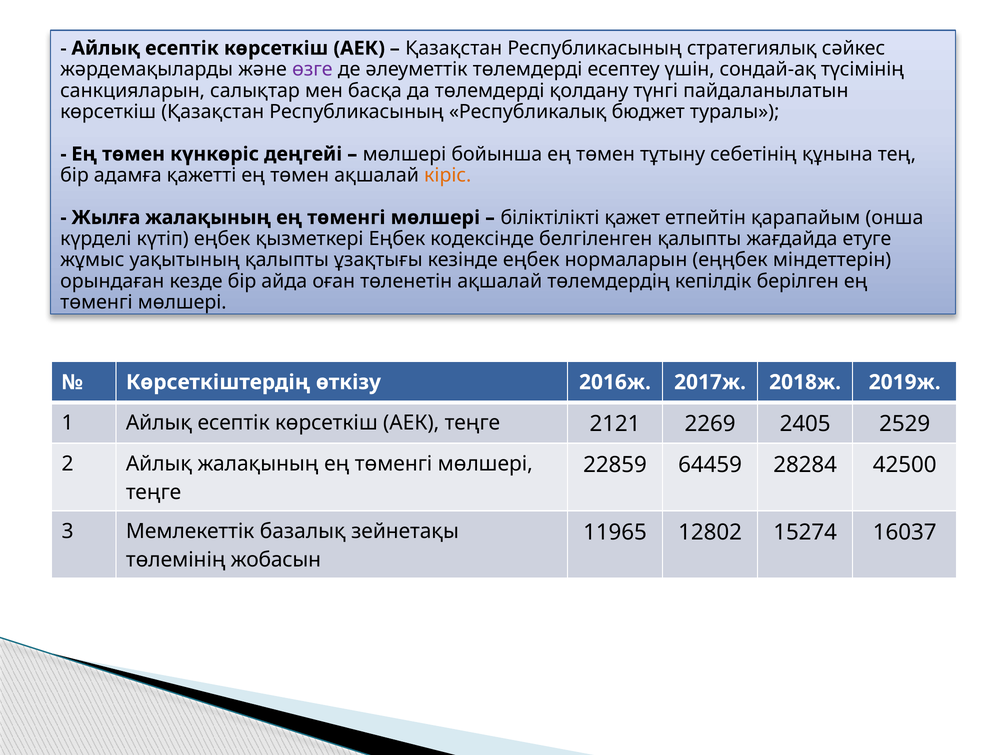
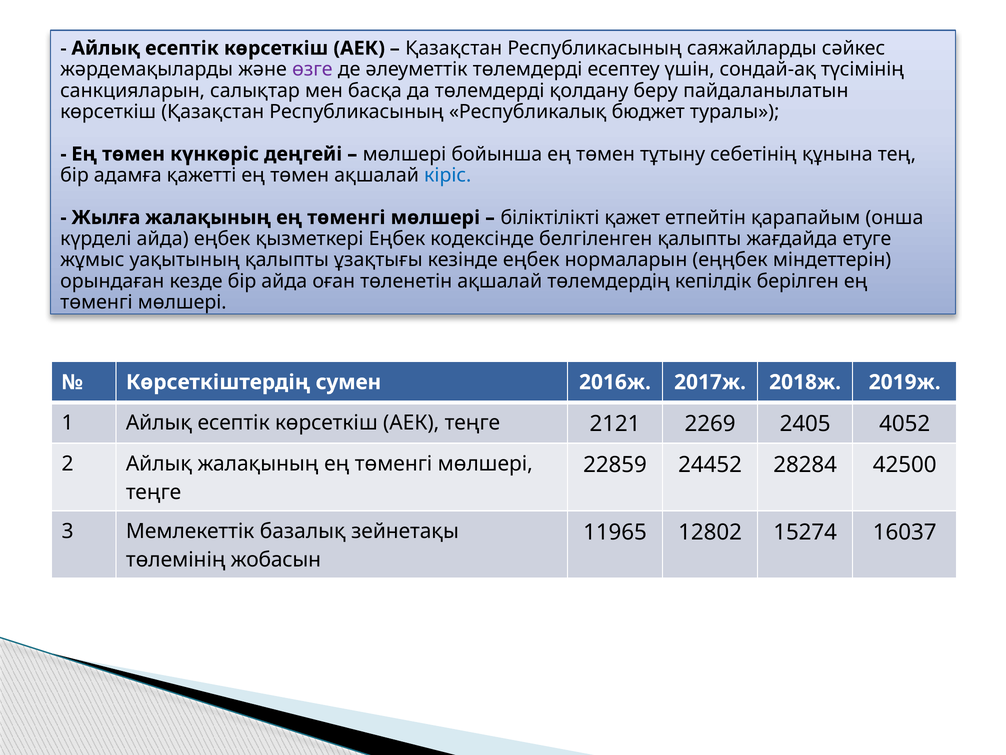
стратегиялық: стратегиялық -> саяжайларды
түнгі: түнгі -> беру
кіріс colour: orange -> blue
күрделі күтіп: күтіп -> айда
өткізу: өткізу -> сумен
2529: 2529 -> 4052
64459: 64459 -> 24452
